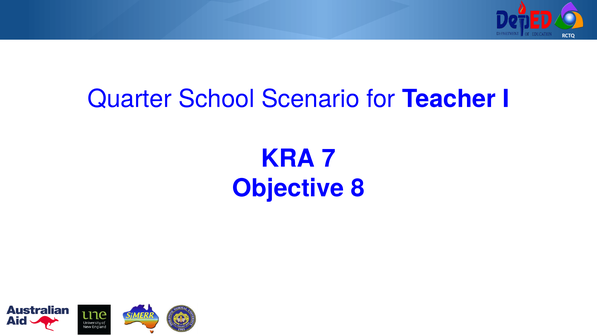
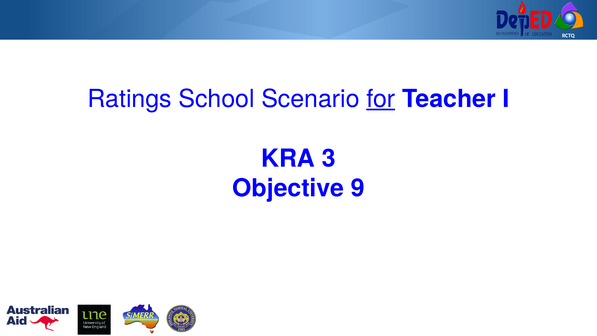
Quarter: Quarter -> Ratings
for underline: none -> present
7: 7 -> 3
8: 8 -> 9
